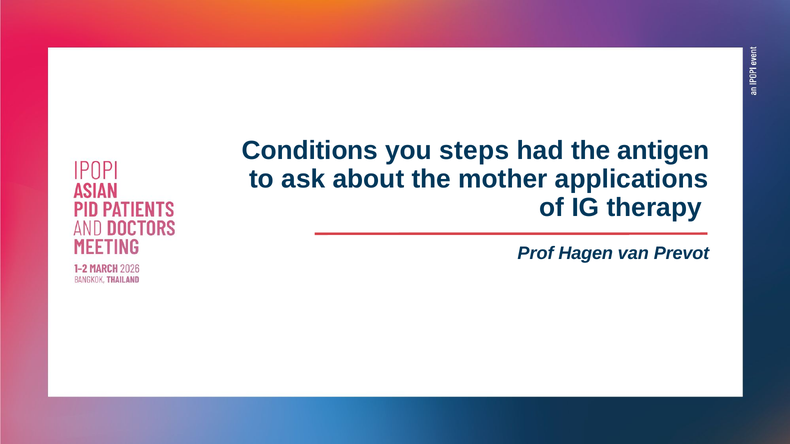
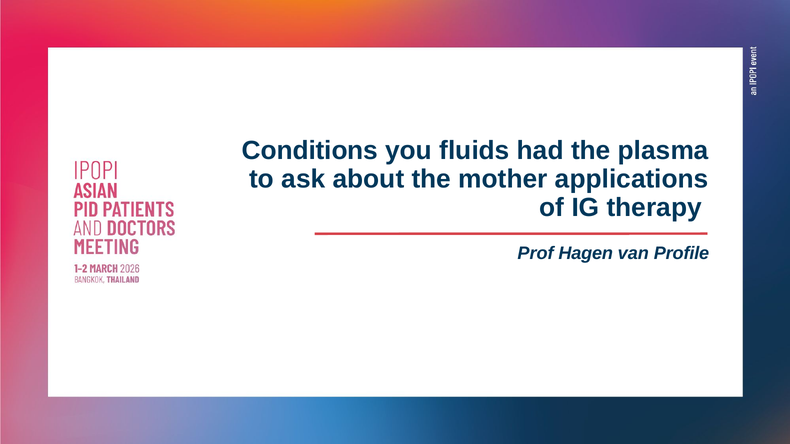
steps: steps -> fluids
antigen: antigen -> plasma
Prevot: Prevot -> Profile
